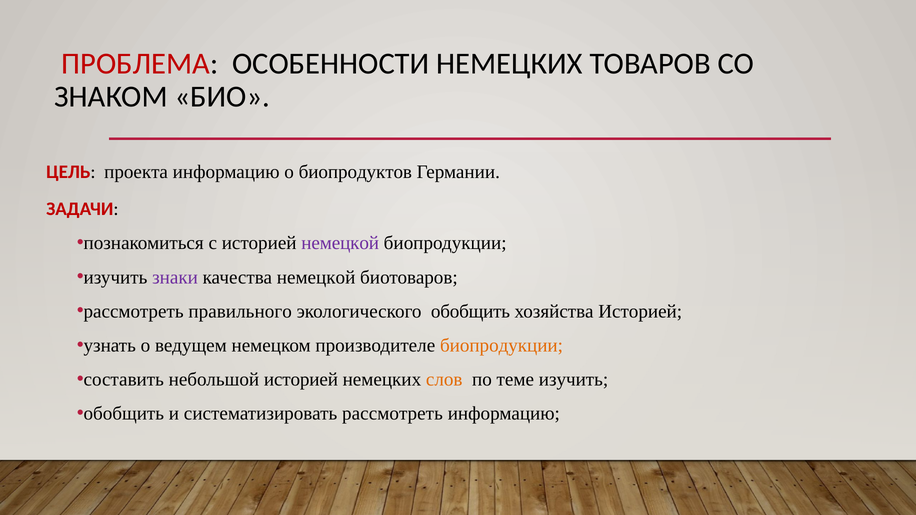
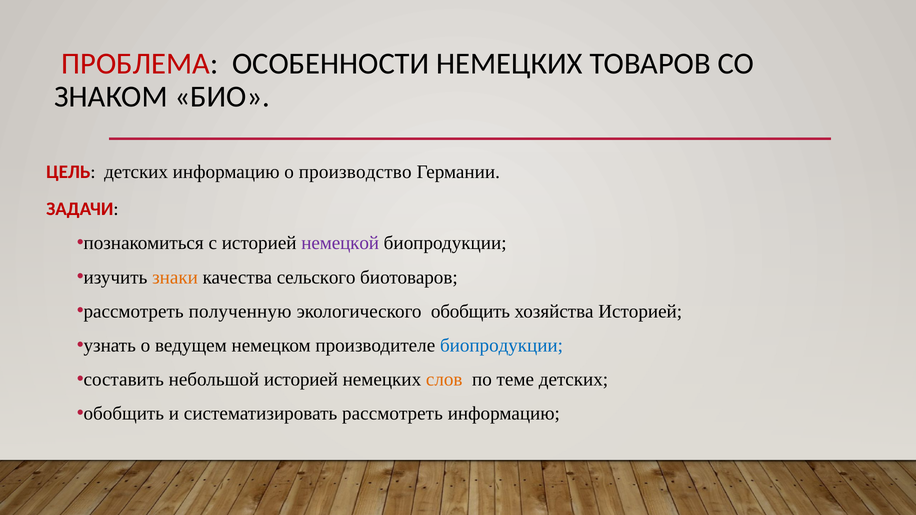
ЦЕЛЬ проекта: проекта -> детских
биопродуктов: биопродуктов -> производство
знаки colour: purple -> orange
качества немецкой: немецкой -> сельского
правильного: правильного -> полученную
биопродукции at (501, 345) colour: orange -> blue
теме изучить: изучить -> детских
